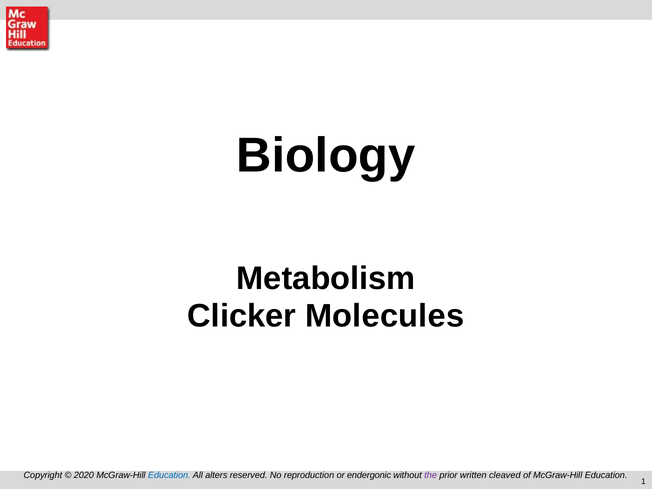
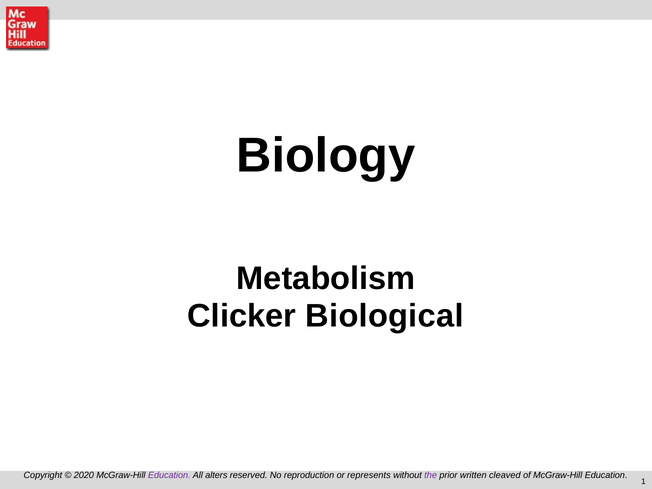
Molecules: Molecules -> Biological
Education at (169, 475) colour: blue -> purple
endergonic: endergonic -> represents
